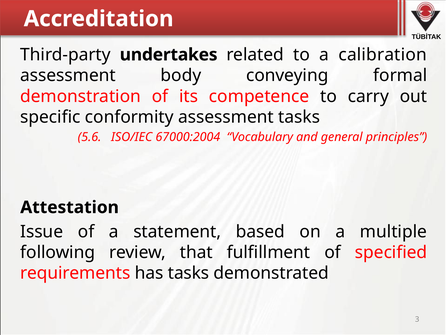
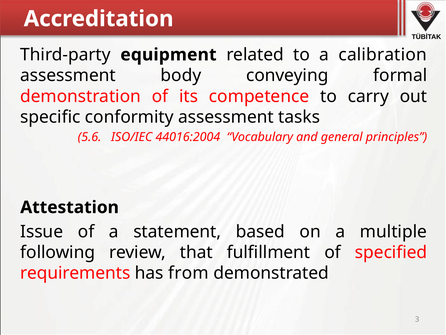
undertakes: undertakes -> equipment
67000:2004: 67000:2004 -> 44016:2004
has tasks: tasks -> from
